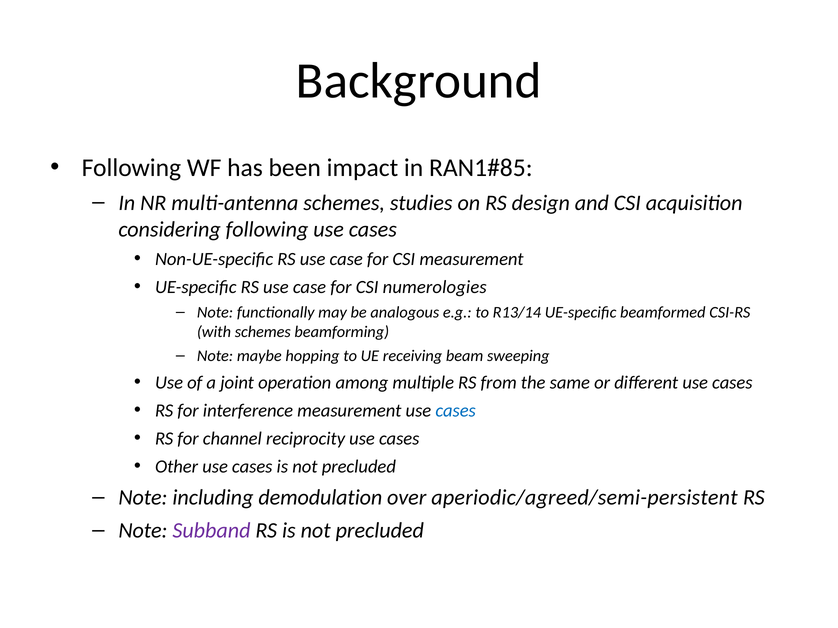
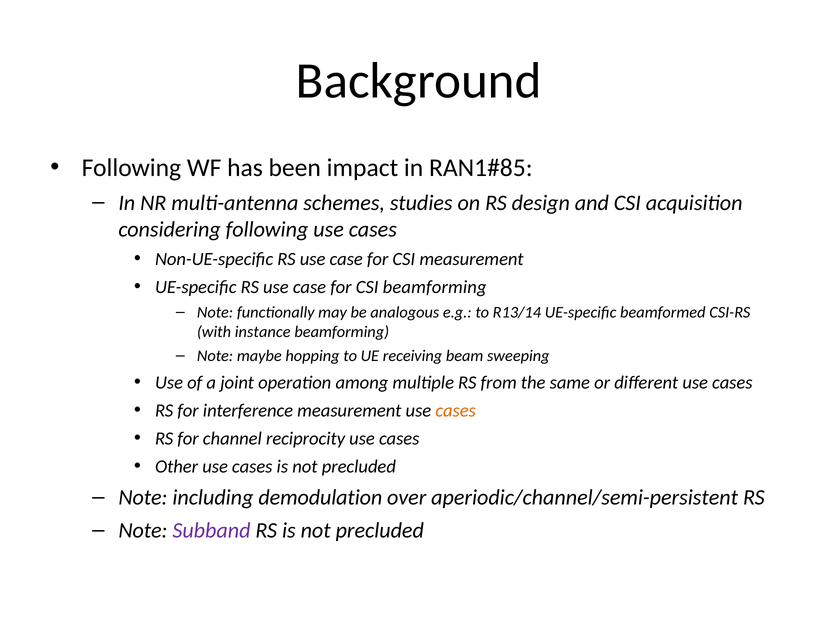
CSI numerologies: numerologies -> beamforming
with schemes: schemes -> instance
cases at (456, 411) colour: blue -> orange
aperiodic/agreed/semi-persistent: aperiodic/agreed/semi-persistent -> aperiodic/channel/semi-persistent
